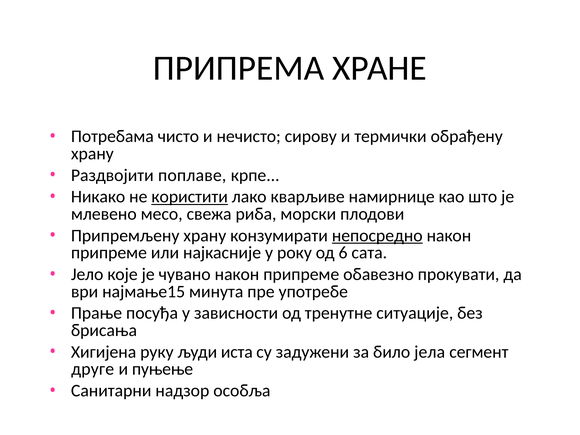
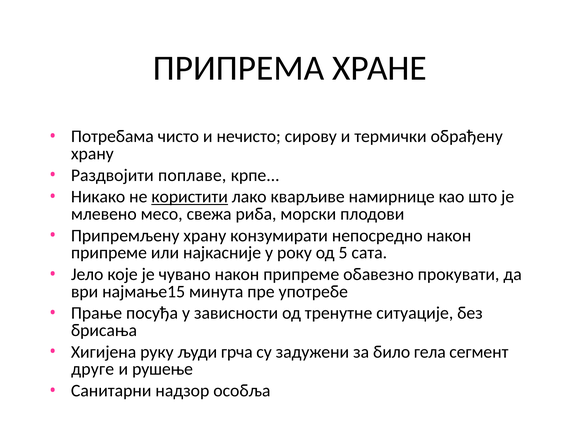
непосредно underline: present -> none
6: 6 -> 5
иста: иста -> грча
јела: јела -> гела
пуњење: пуњење -> рушење
